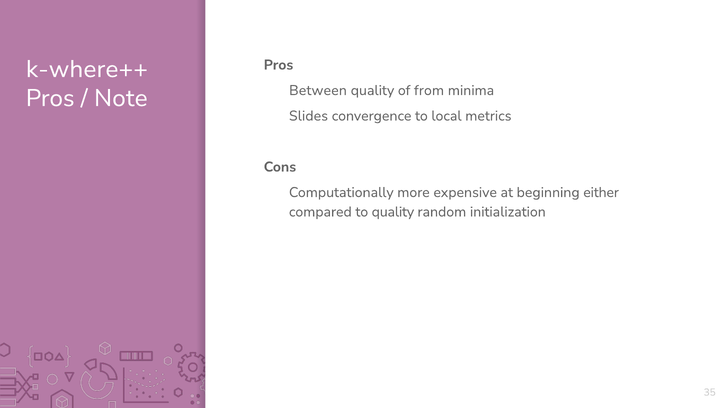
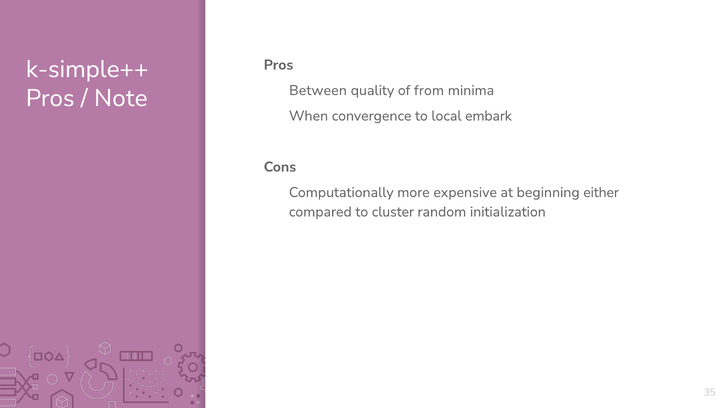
k-where++: k-where++ -> k-simple++
Slides: Slides -> When
metrics: metrics -> embark
to quality: quality -> cluster
